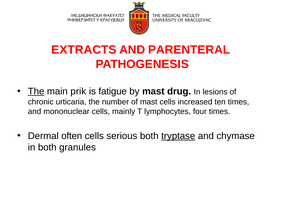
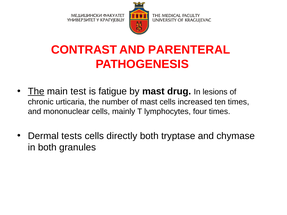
EXTRACTS: EXTRACTS -> CONTRAST
prik: prik -> test
often: often -> tests
serious: serious -> directly
tryptase underline: present -> none
